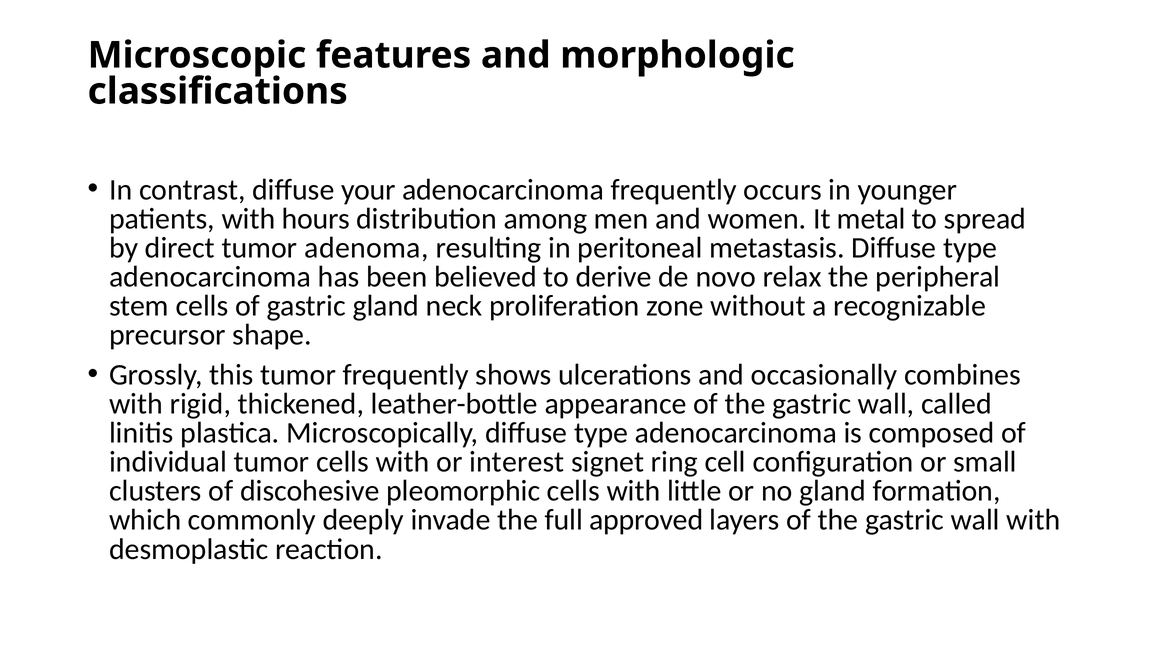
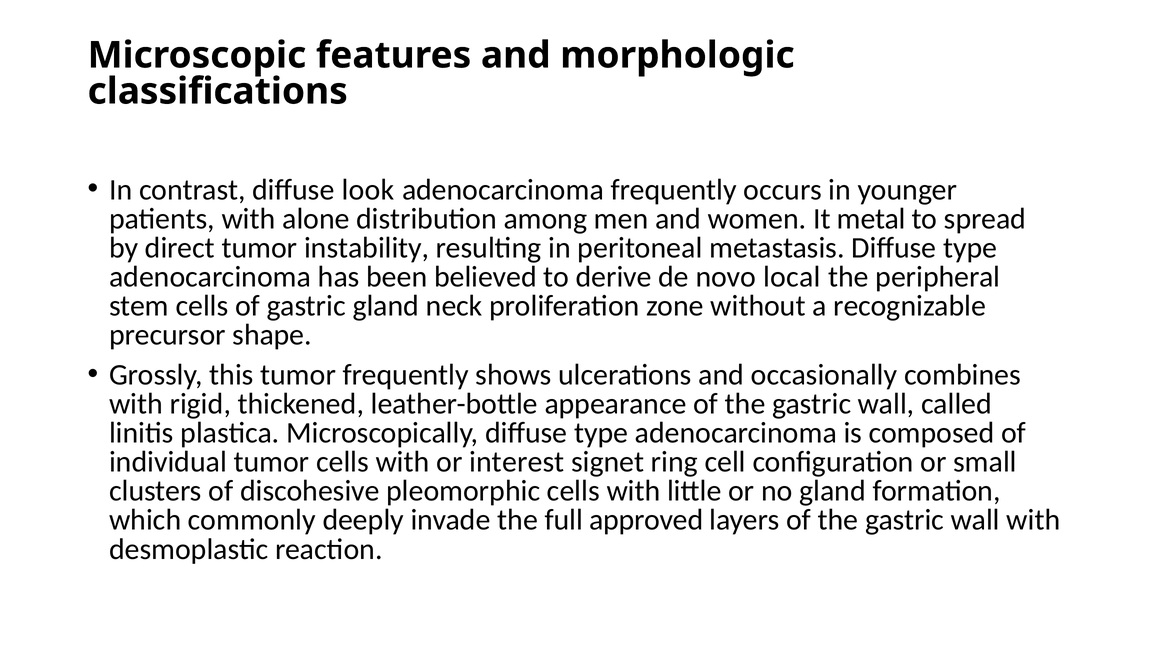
your: your -> look
hours: hours -> alone
adenoma: adenoma -> instability
relax: relax -> local
